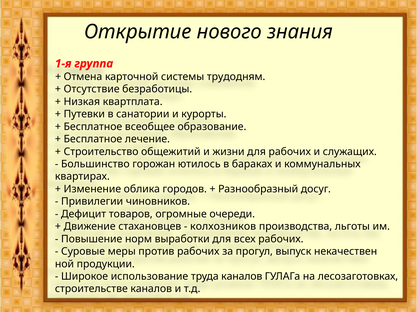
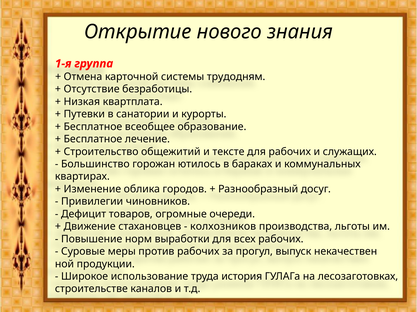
жизни: жизни -> тексте
труда каналов: каналов -> история
